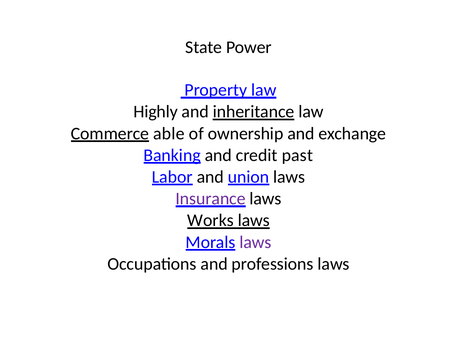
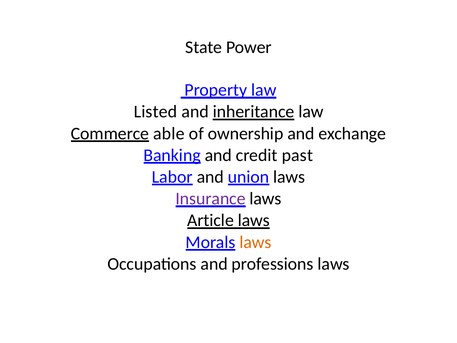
Highly: Highly -> Listed
Works: Works -> Article
laws at (255, 242) colour: purple -> orange
